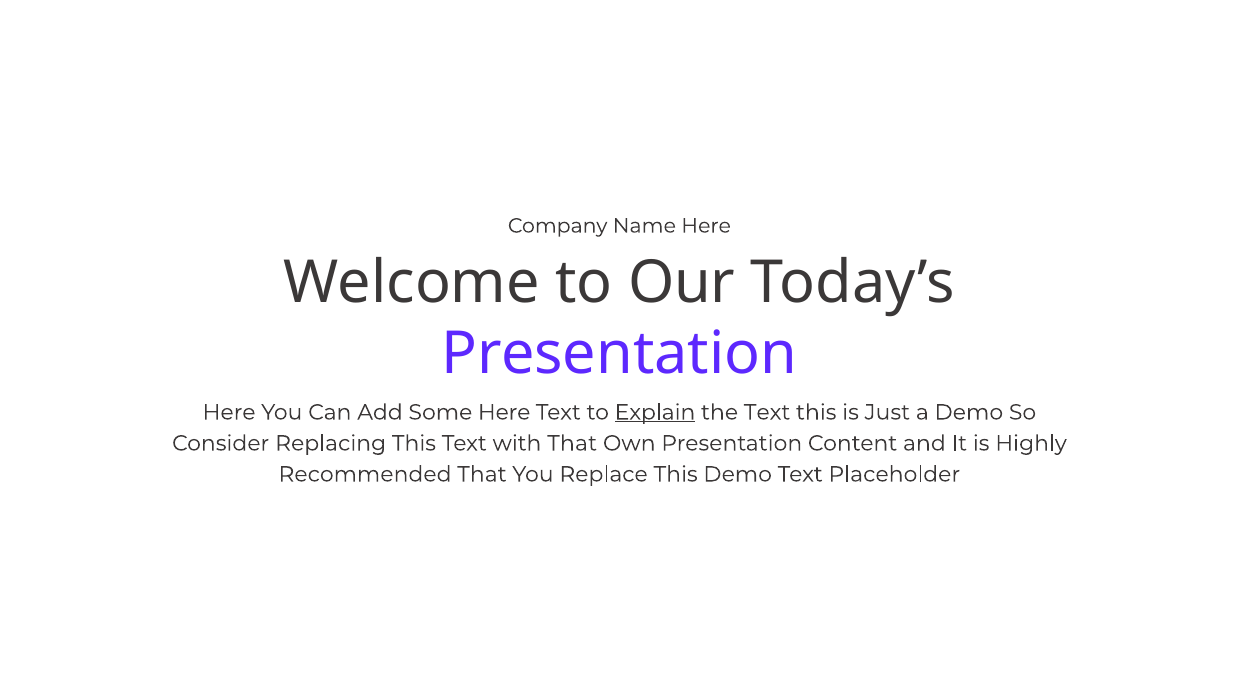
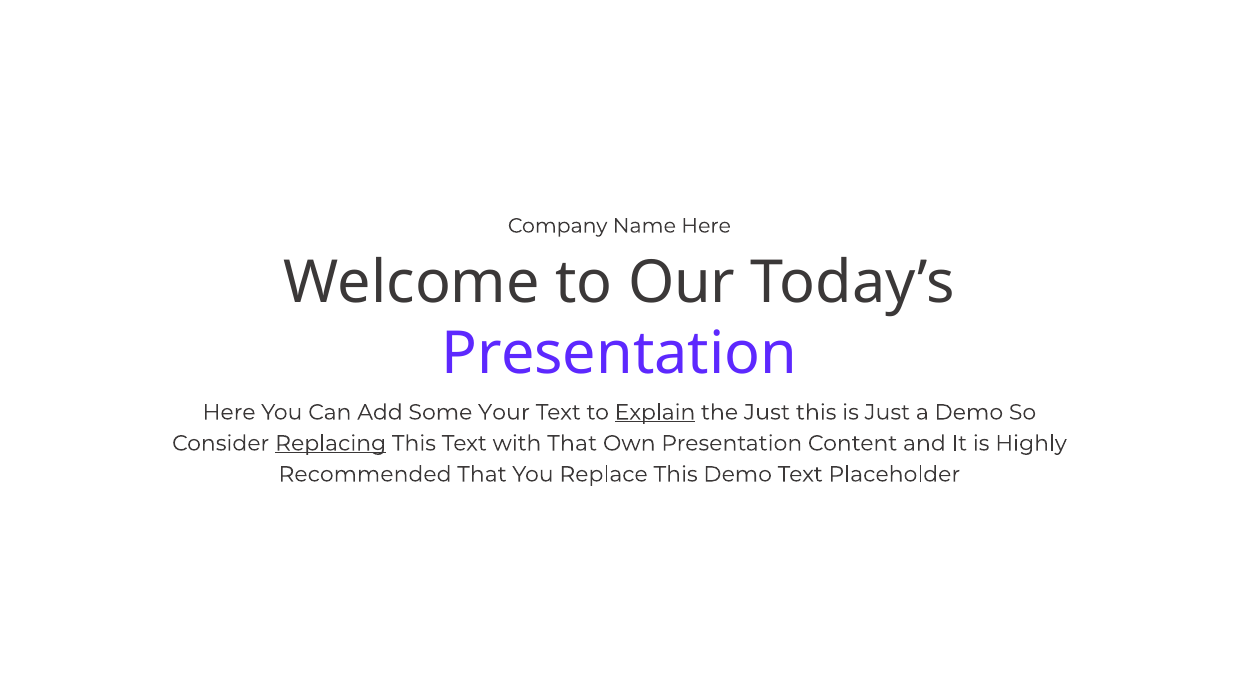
Some Here: Here -> Your
the Text: Text -> Just
Replacing underline: none -> present
